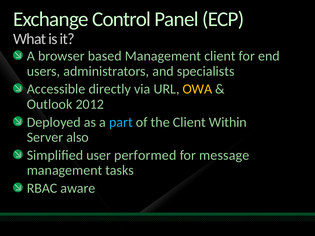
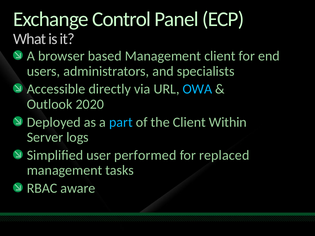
OWA colour: yellow -> light blue
2012: 2012 -> 2020
also: also -> logs
message: message -> replaced
